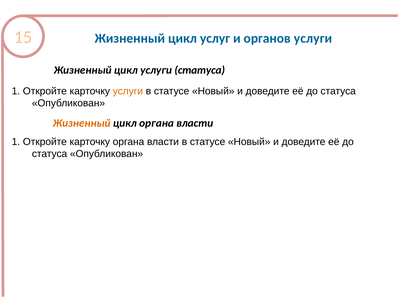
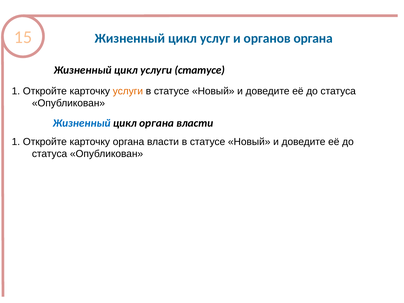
органов услуги: услуги -> органа
услуги статуса: статуса -> статусе
Жизненный at (82, 123) colour: orange -> blue
